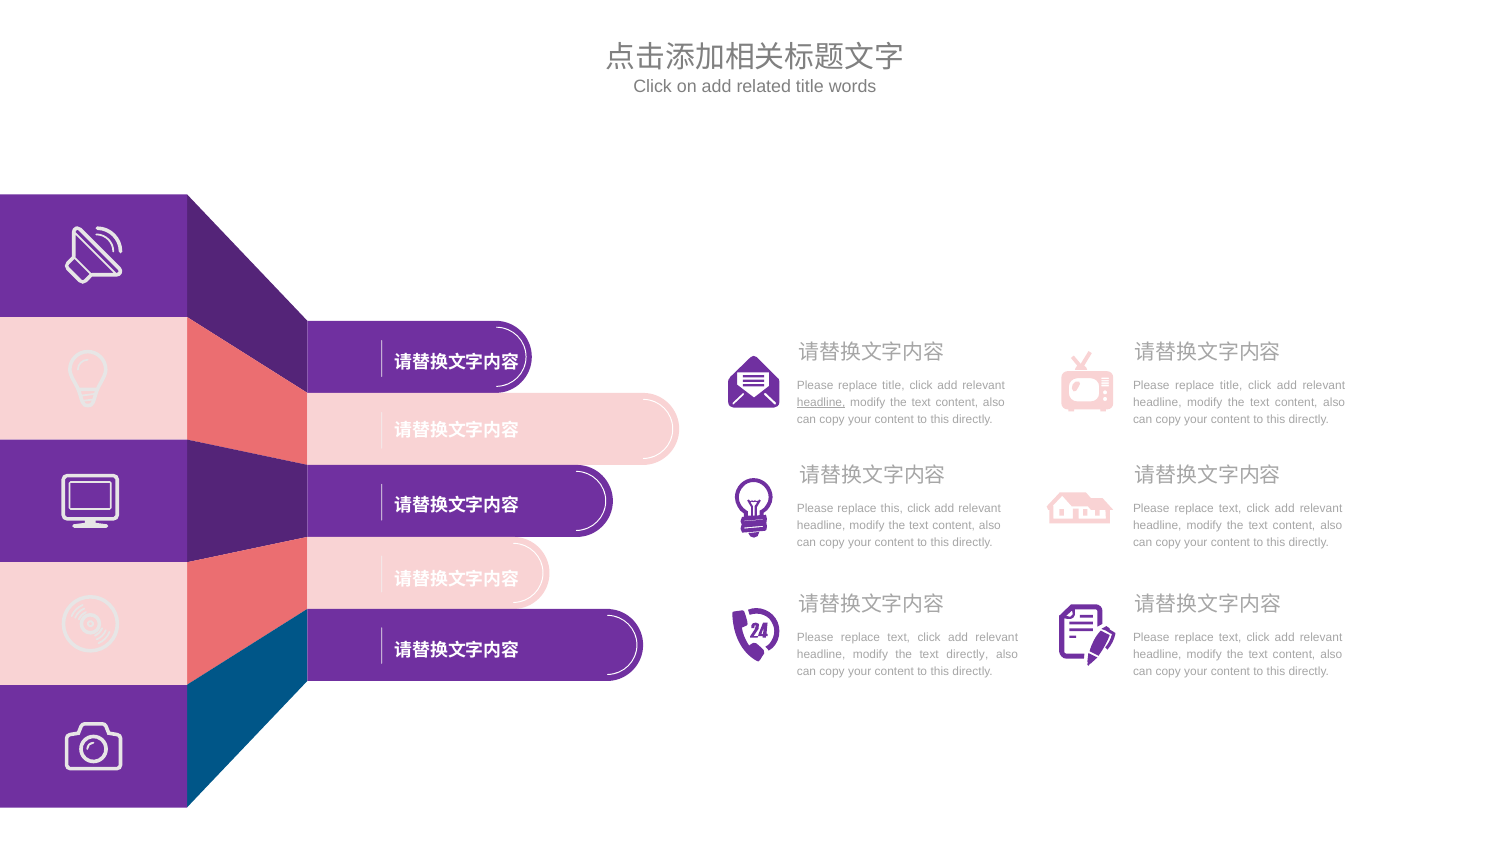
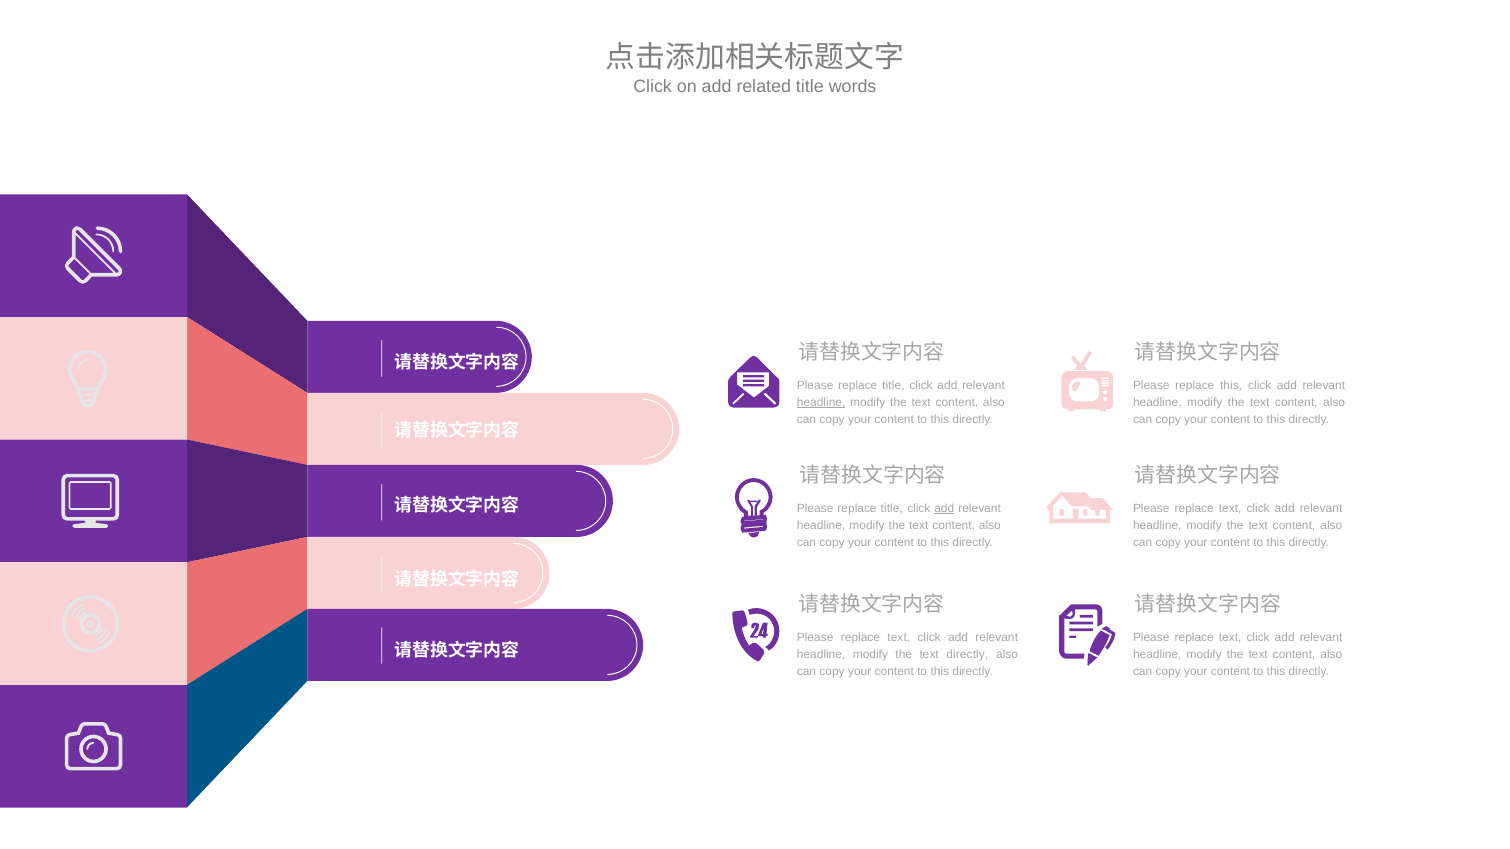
title at (1231, 385): title -> this
this at (892, 508): this -> title
add at (944, 508) underline: none -> present
